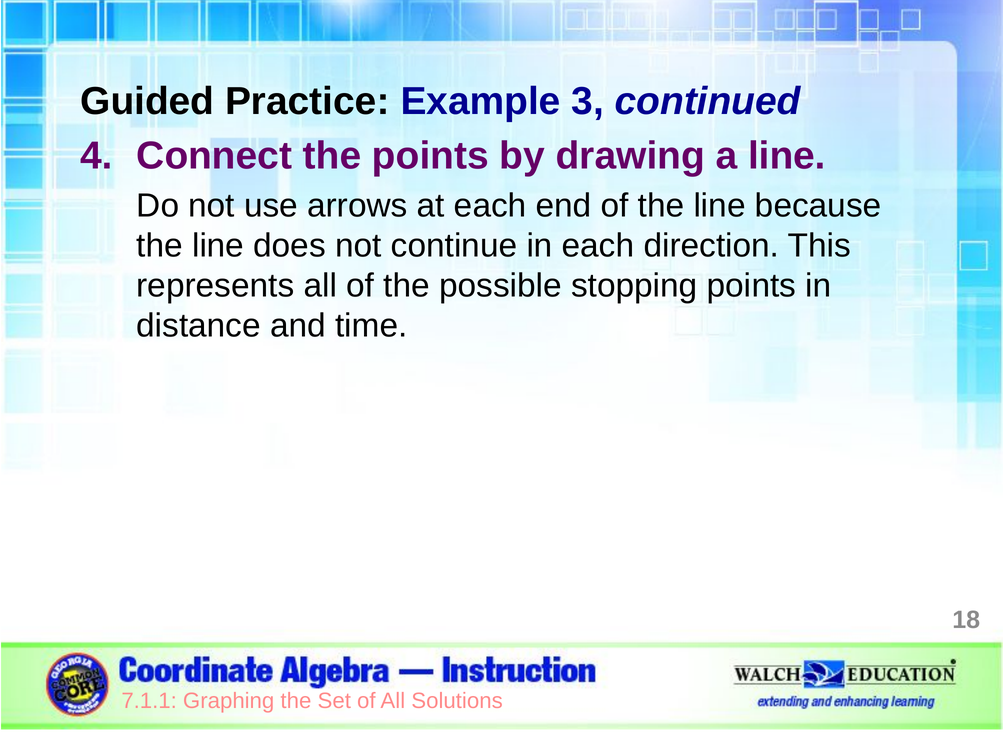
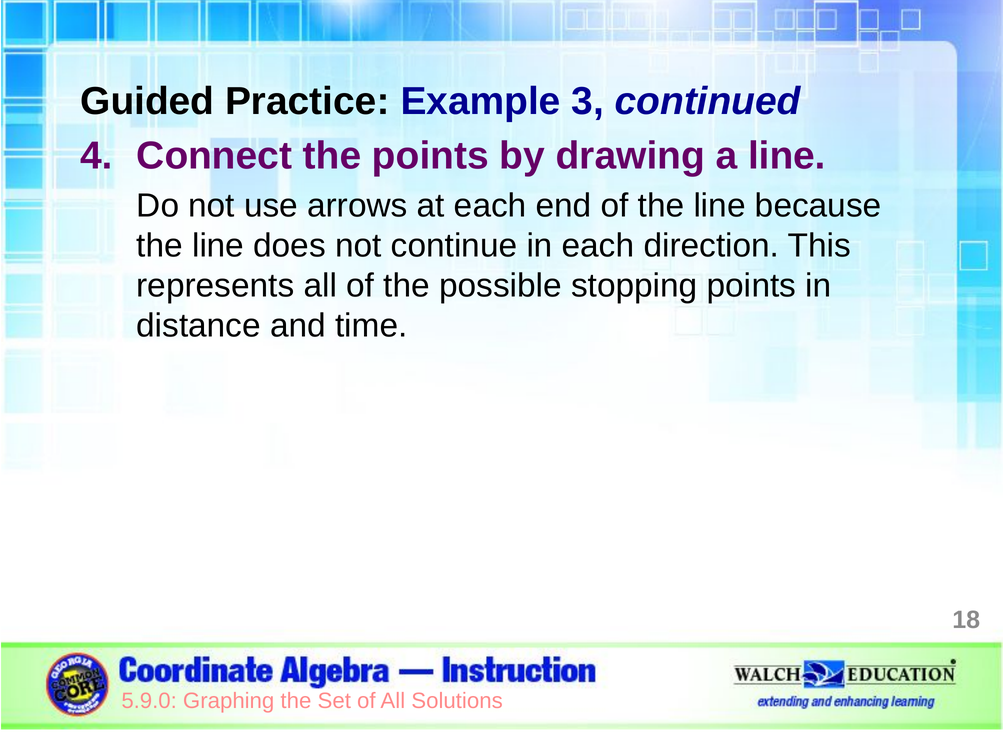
7.1.1: 7.1.1 -> 5.9.0
